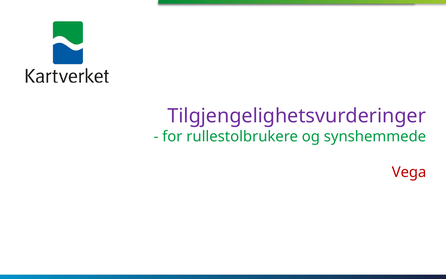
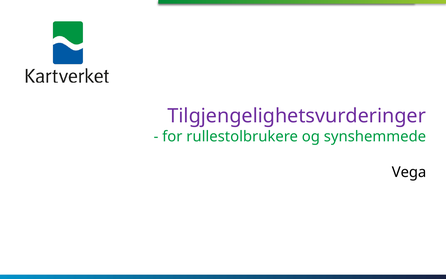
Vega colour: red -> black
